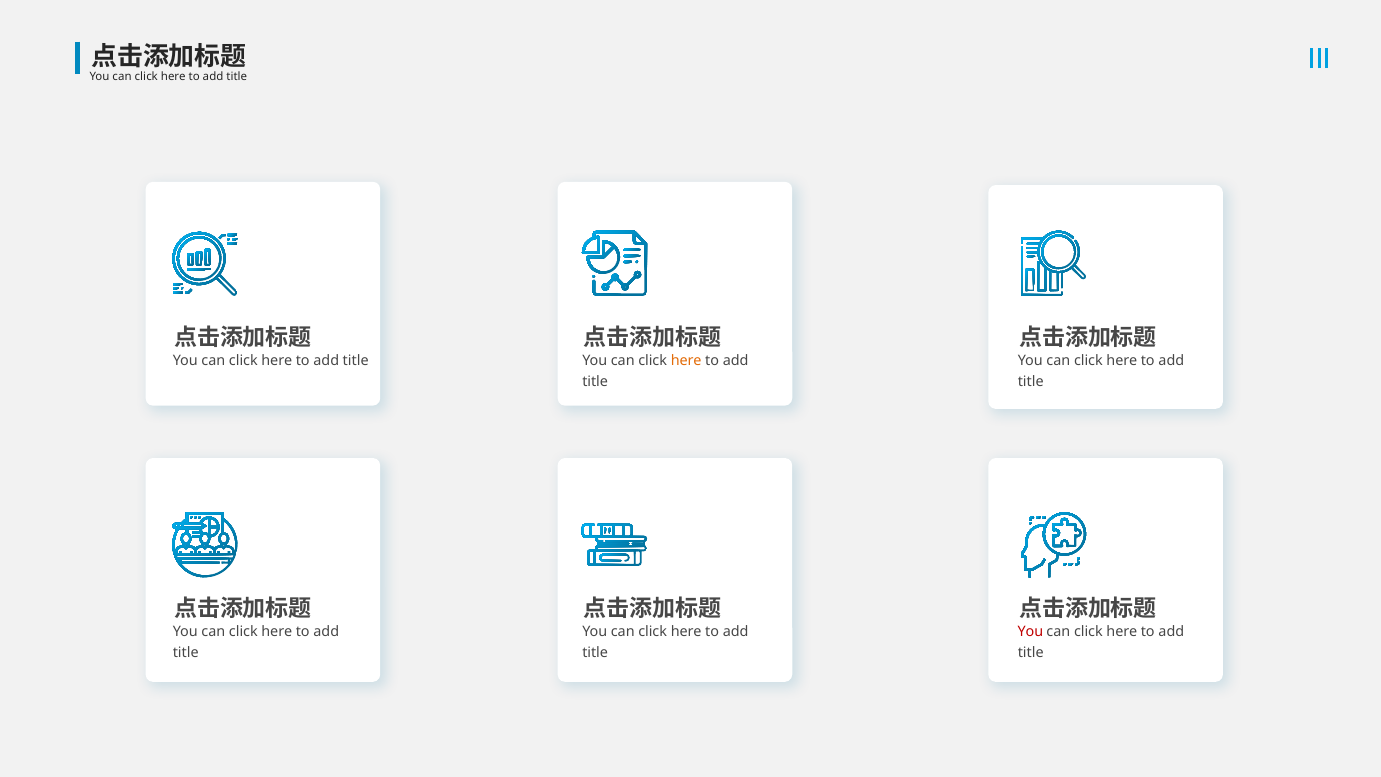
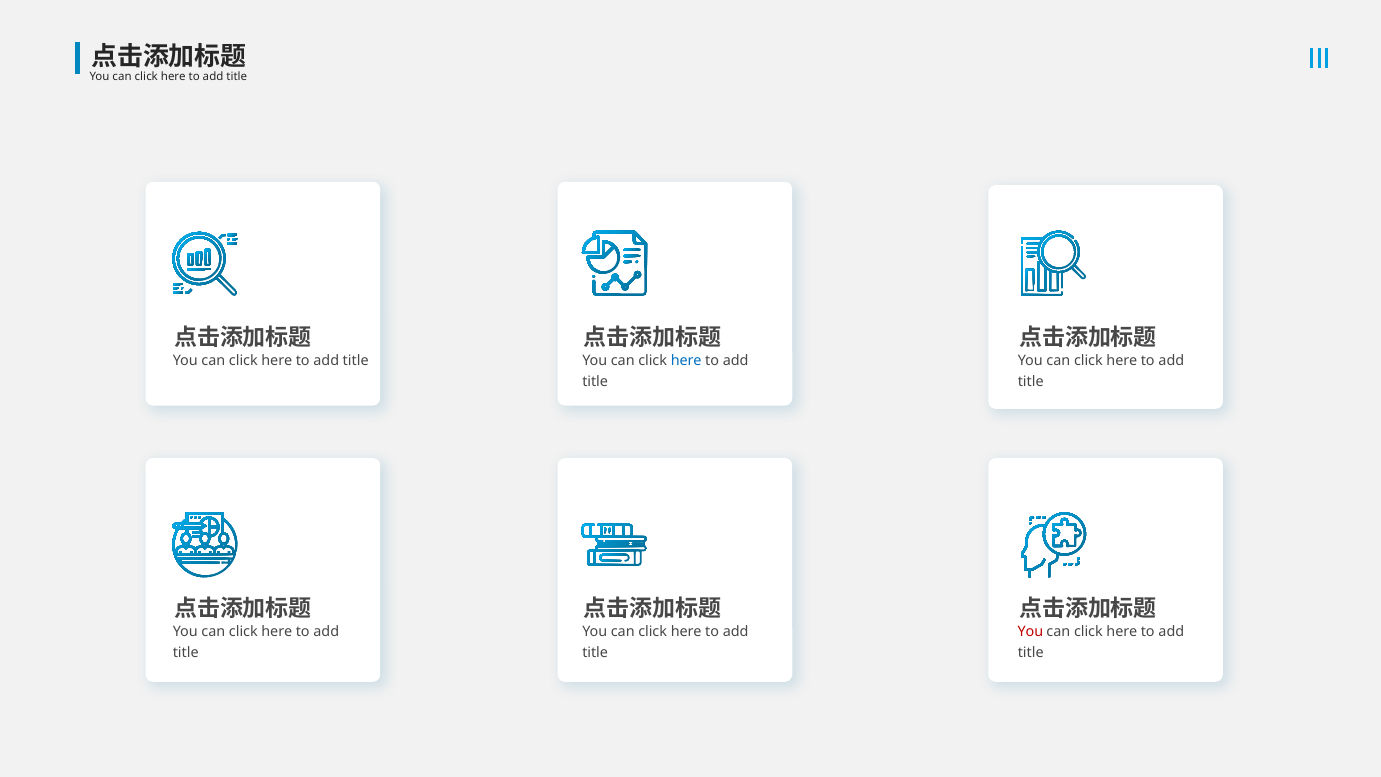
here at (686, 361) colour: orange -> blue
